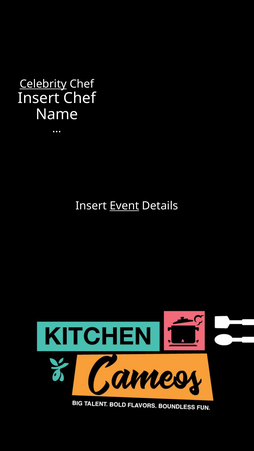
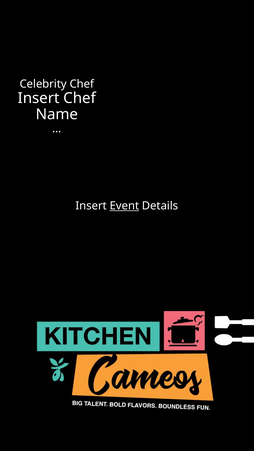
Celebrity underline: present -> none
